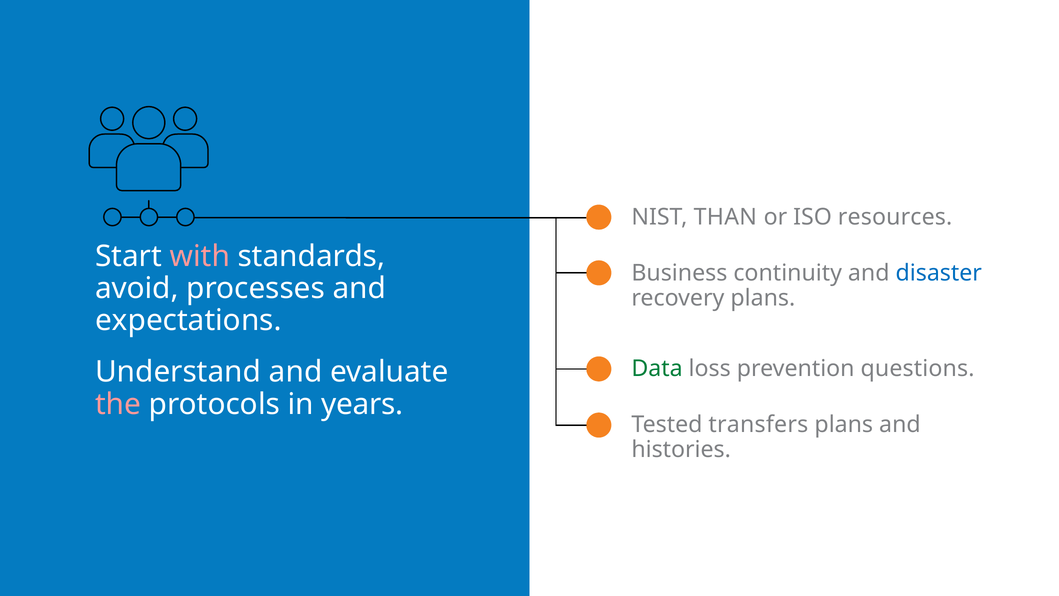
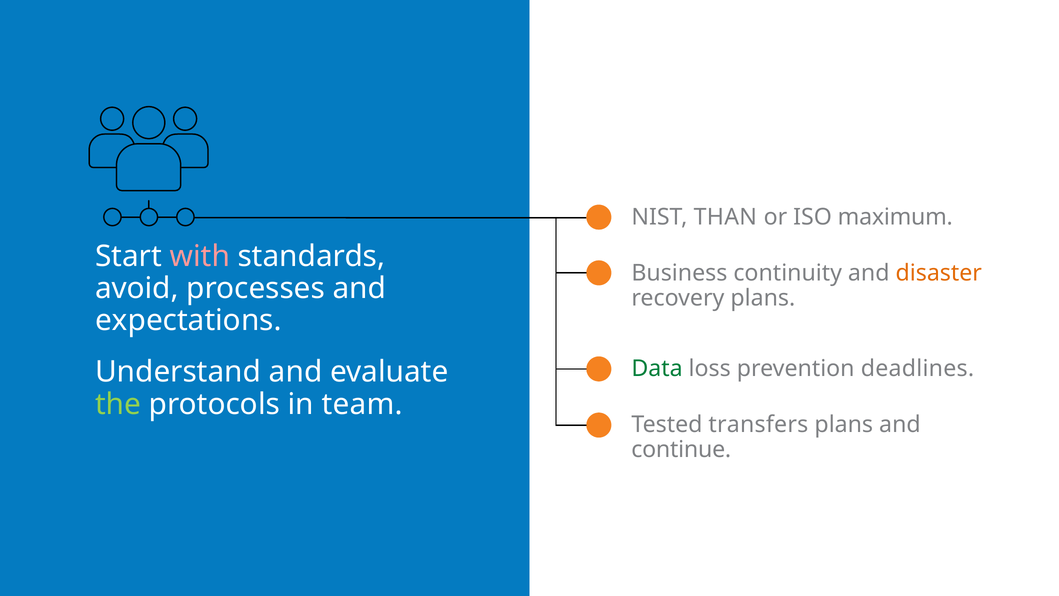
resources: resources -> maximum
disaster colour: blue -> orange
questions: questions -> deadlines
the colour: pink -> light green
years: years -> team
histories: histories -> continue
